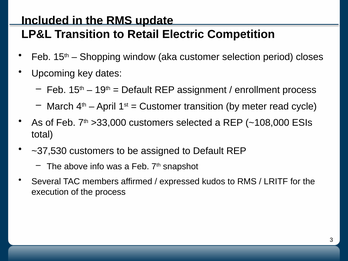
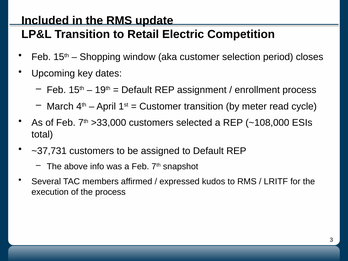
~37,530: ~37,530 -> ~37,731
